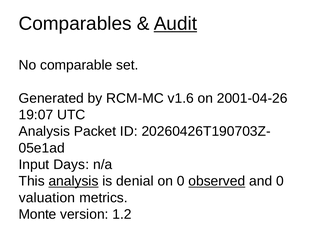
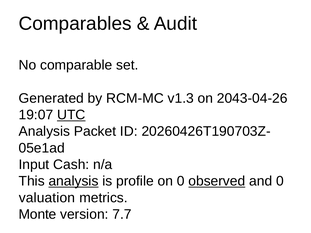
Audit underline: present -> none
v1.6: v1.6 -> v1.3
2001-04-26: 2001-04-26 -> 2043-04-26
UTC underline: none -> present
Days: Days -> Cash
denial: denial -> profile
1.2: 1.2 -> 7.7
